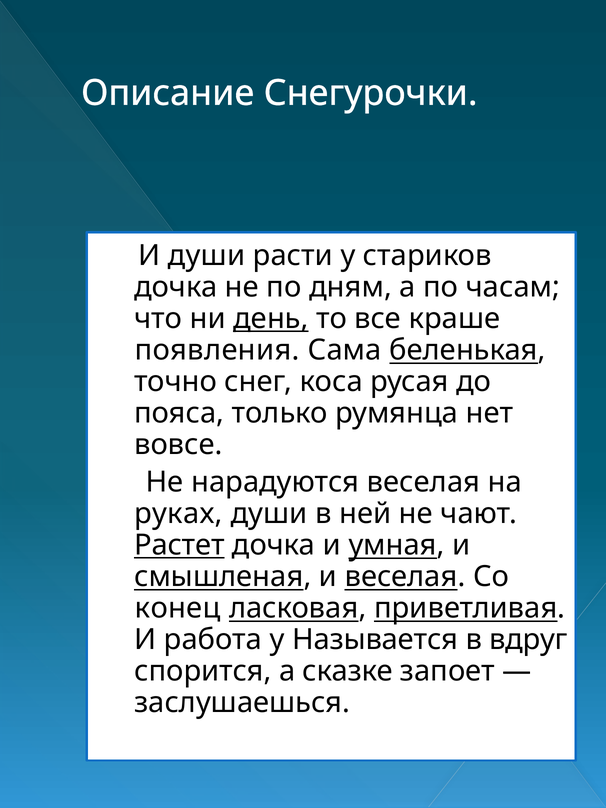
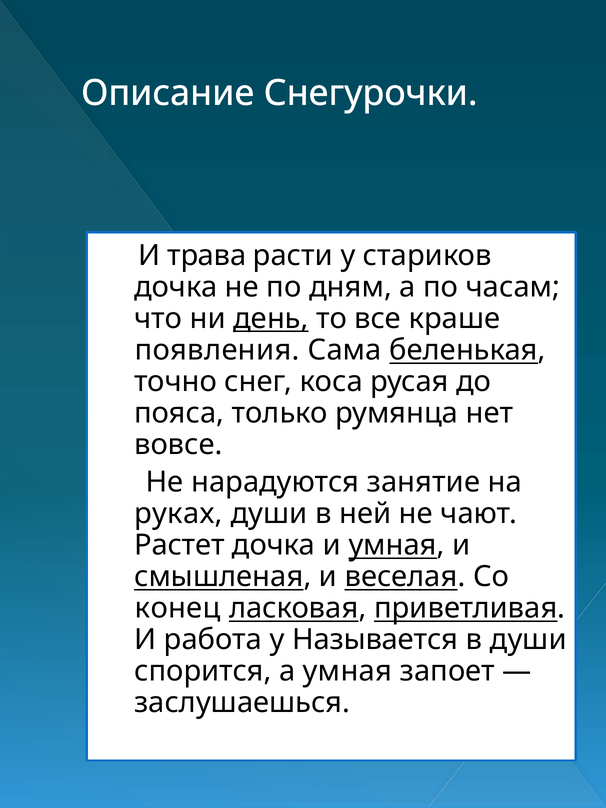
И души: души -> трава
нарадуются веселая: веселая -> занятие
Растет underline: present -> none
в вдруг: вдруг -> души
а сказке: сказке -> умная
